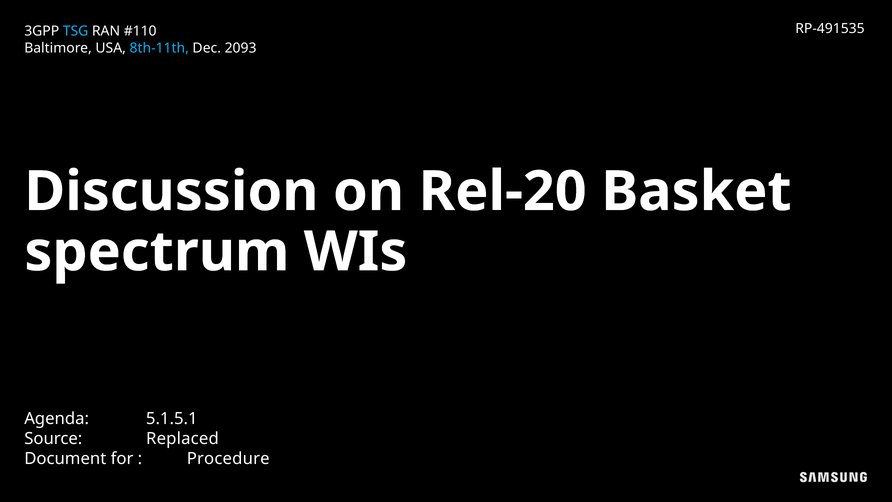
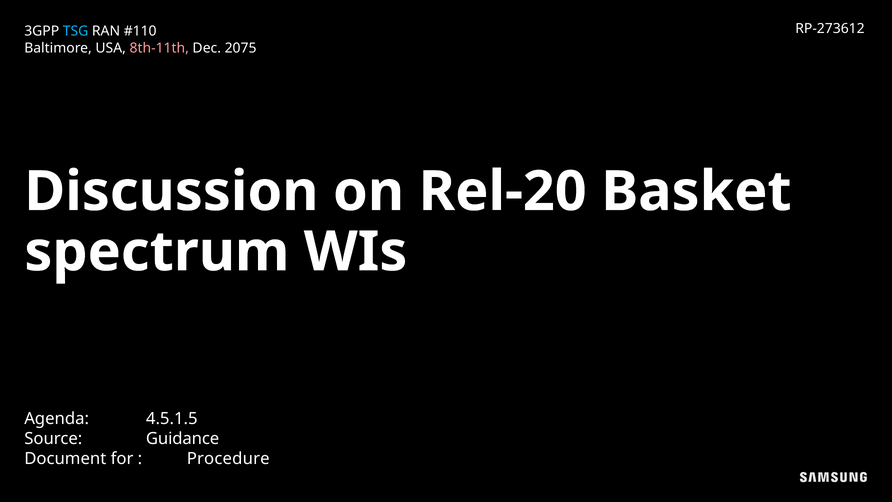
RP-491535: RP-491535 -> RP-273612
8th-11th colour: light blue -> pink
2093: 2093 -> 2075
5.1.5.1: 5.1.5.1 -> 4.5.1.5
Replaced: Replaced -> Guidance
